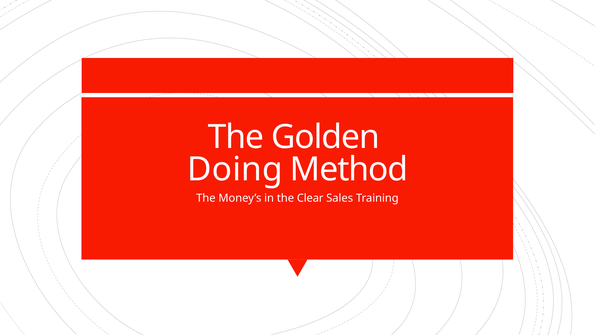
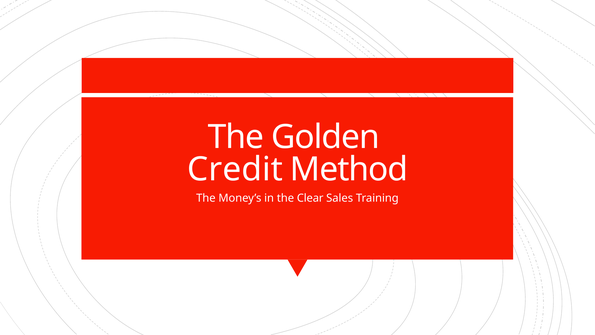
Doing: Doing -> Credit
